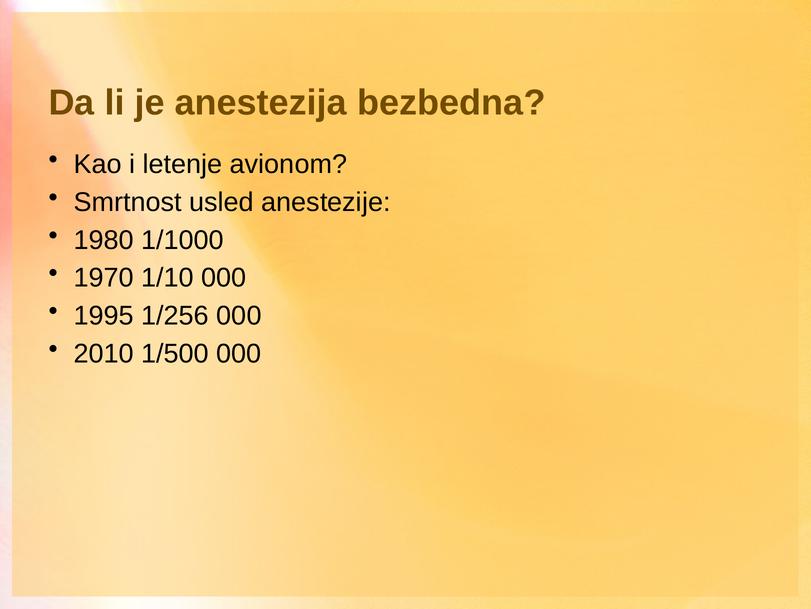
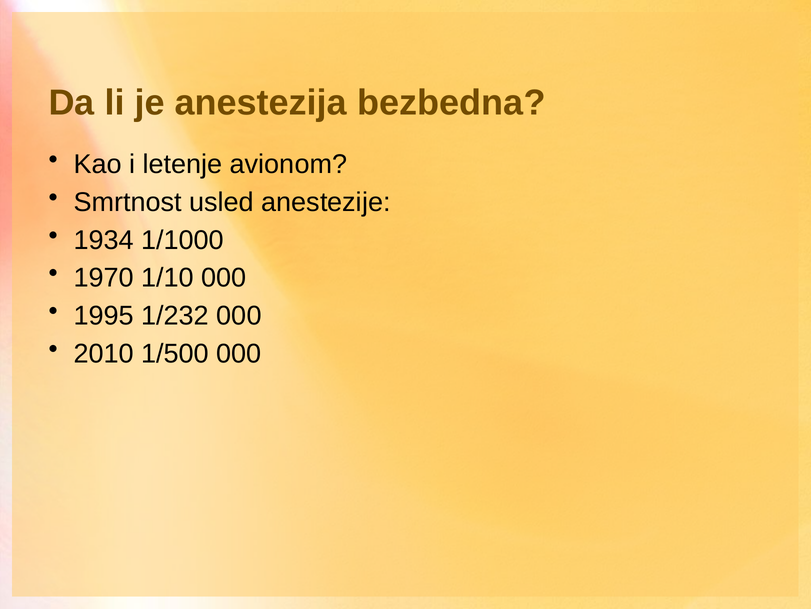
1980: 1980 -> 1934
1/256: 1/256 -> 1/232
